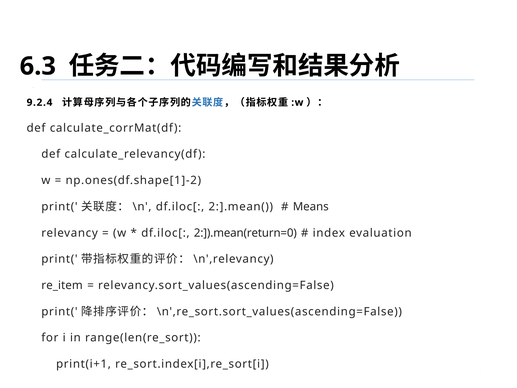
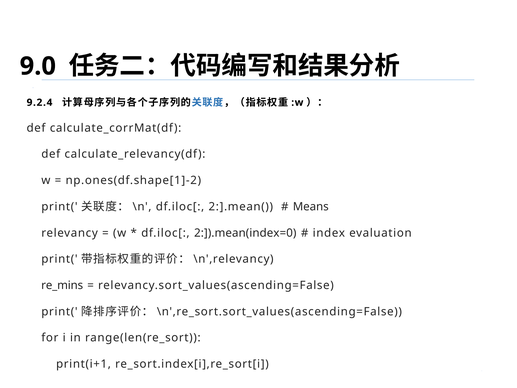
6.3: 6.3 -> 9.0
2:]).mean(return=0: 2:]).mean(return=0 -> 2:]).mean(index=0
re_item: re_item -> re_mins
